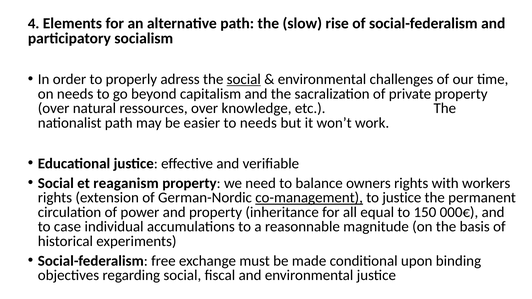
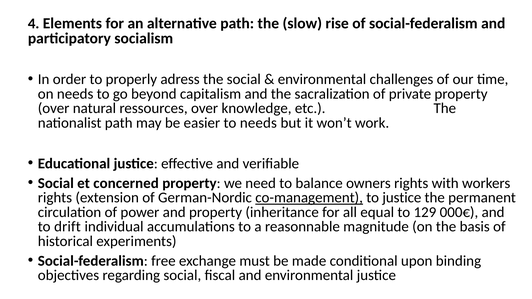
social at (244, 79) underline: present -> none
reaganism: reaganism -> concerned
150: 150 -> 129
case: case -> drift
